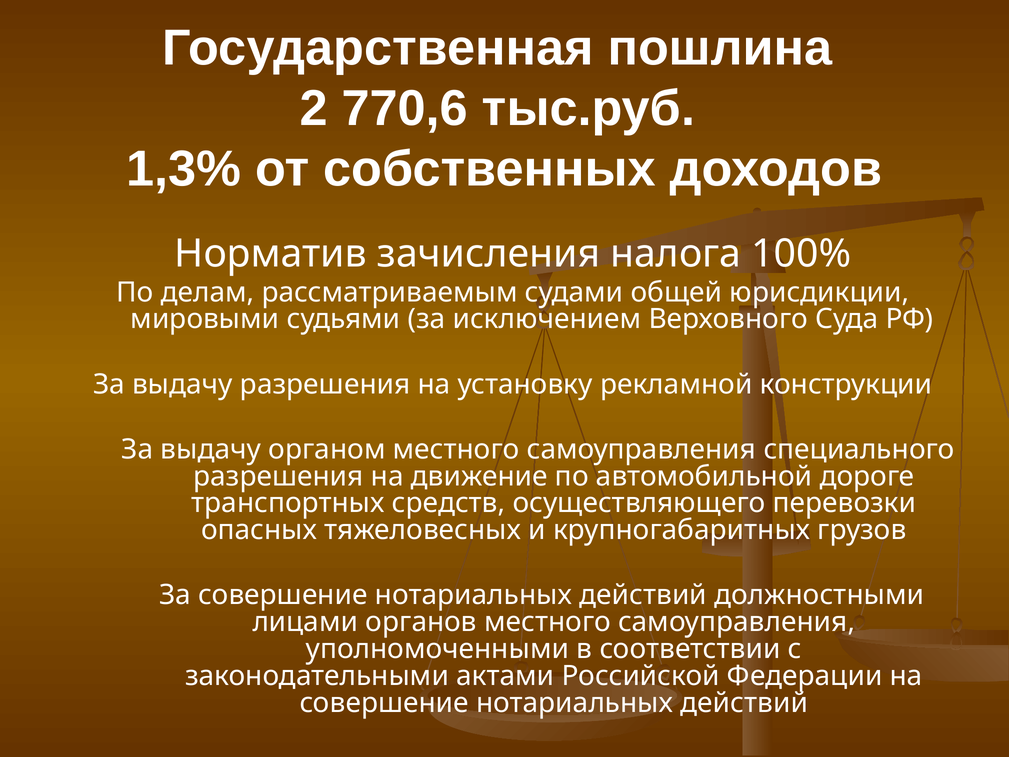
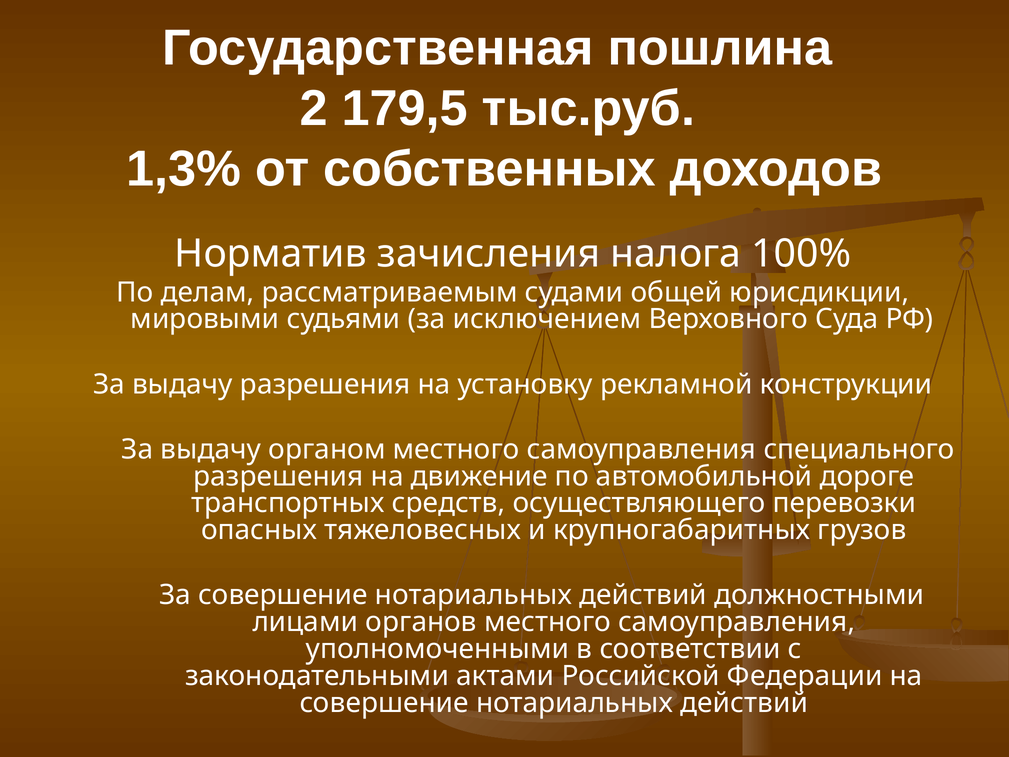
770,6: 770,6 -> 179,5
